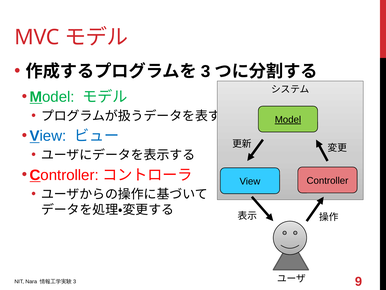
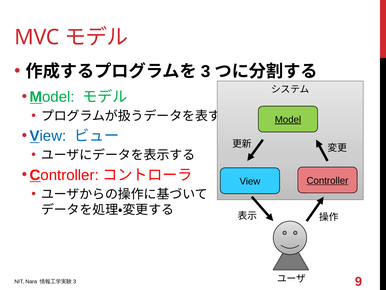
Controller at (327, 180) underline: none -> present
